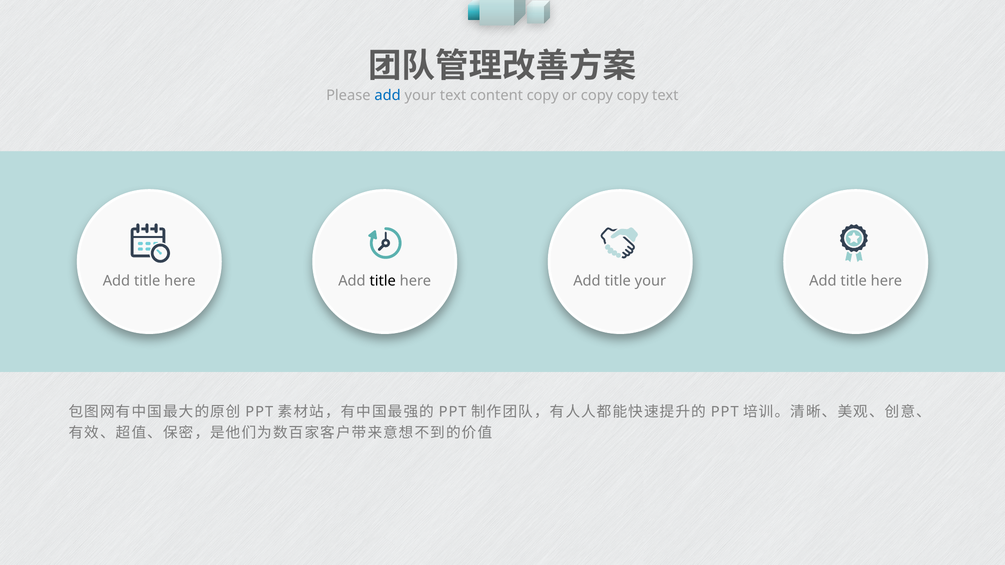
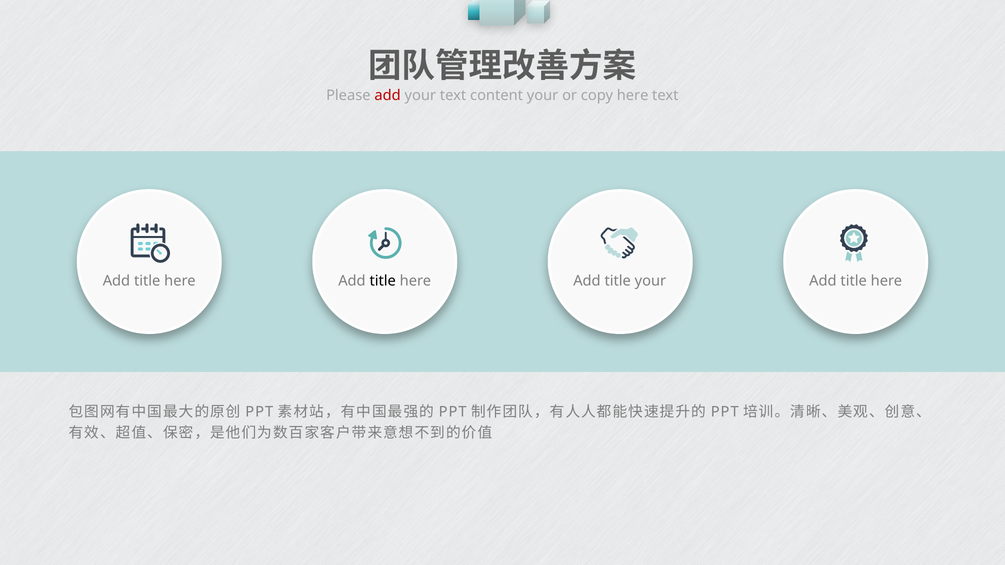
add at (388, 95) colour: blue -> red
content copy: copy -> your
copy copy: copy -> here
